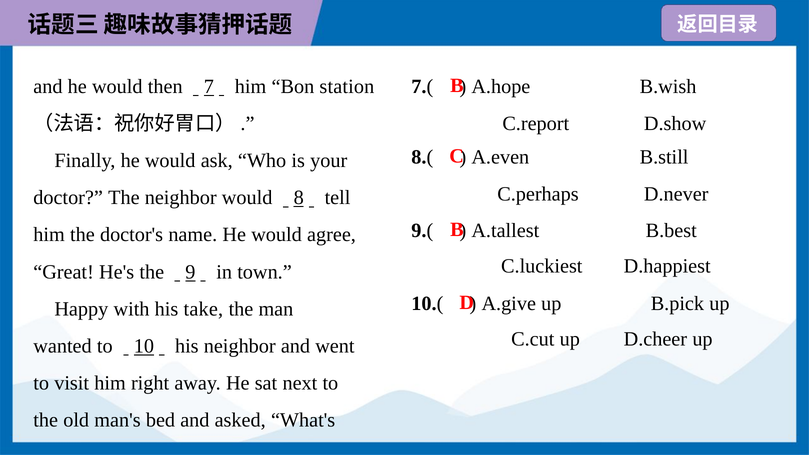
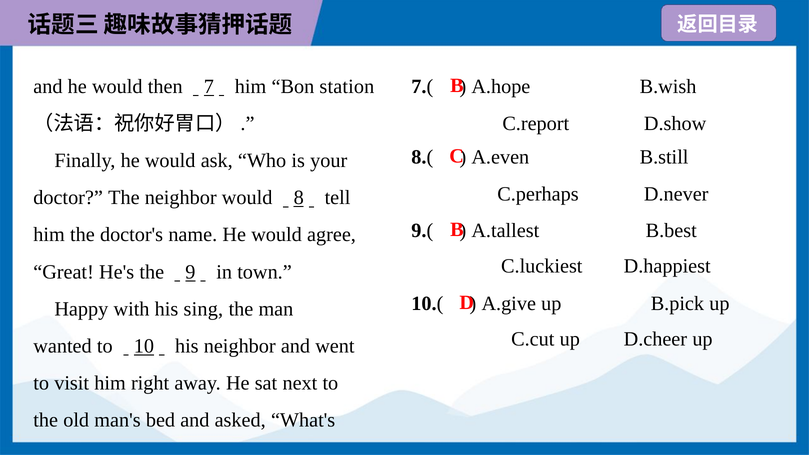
take: take -> sing
